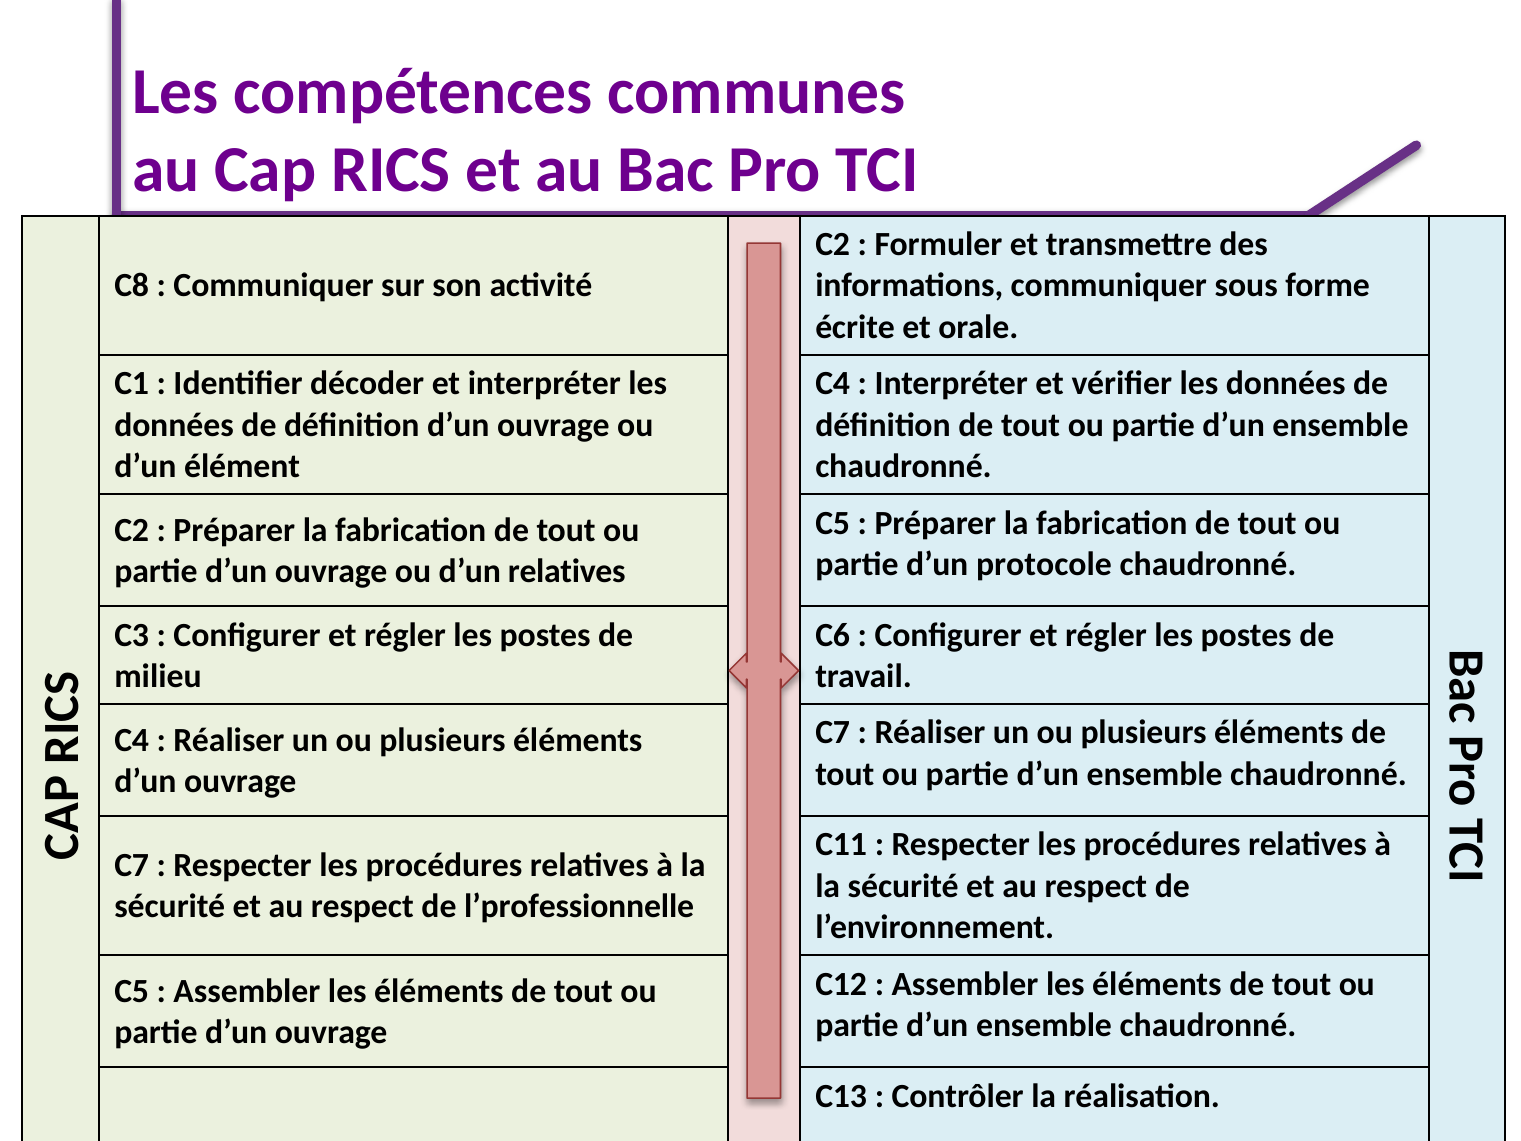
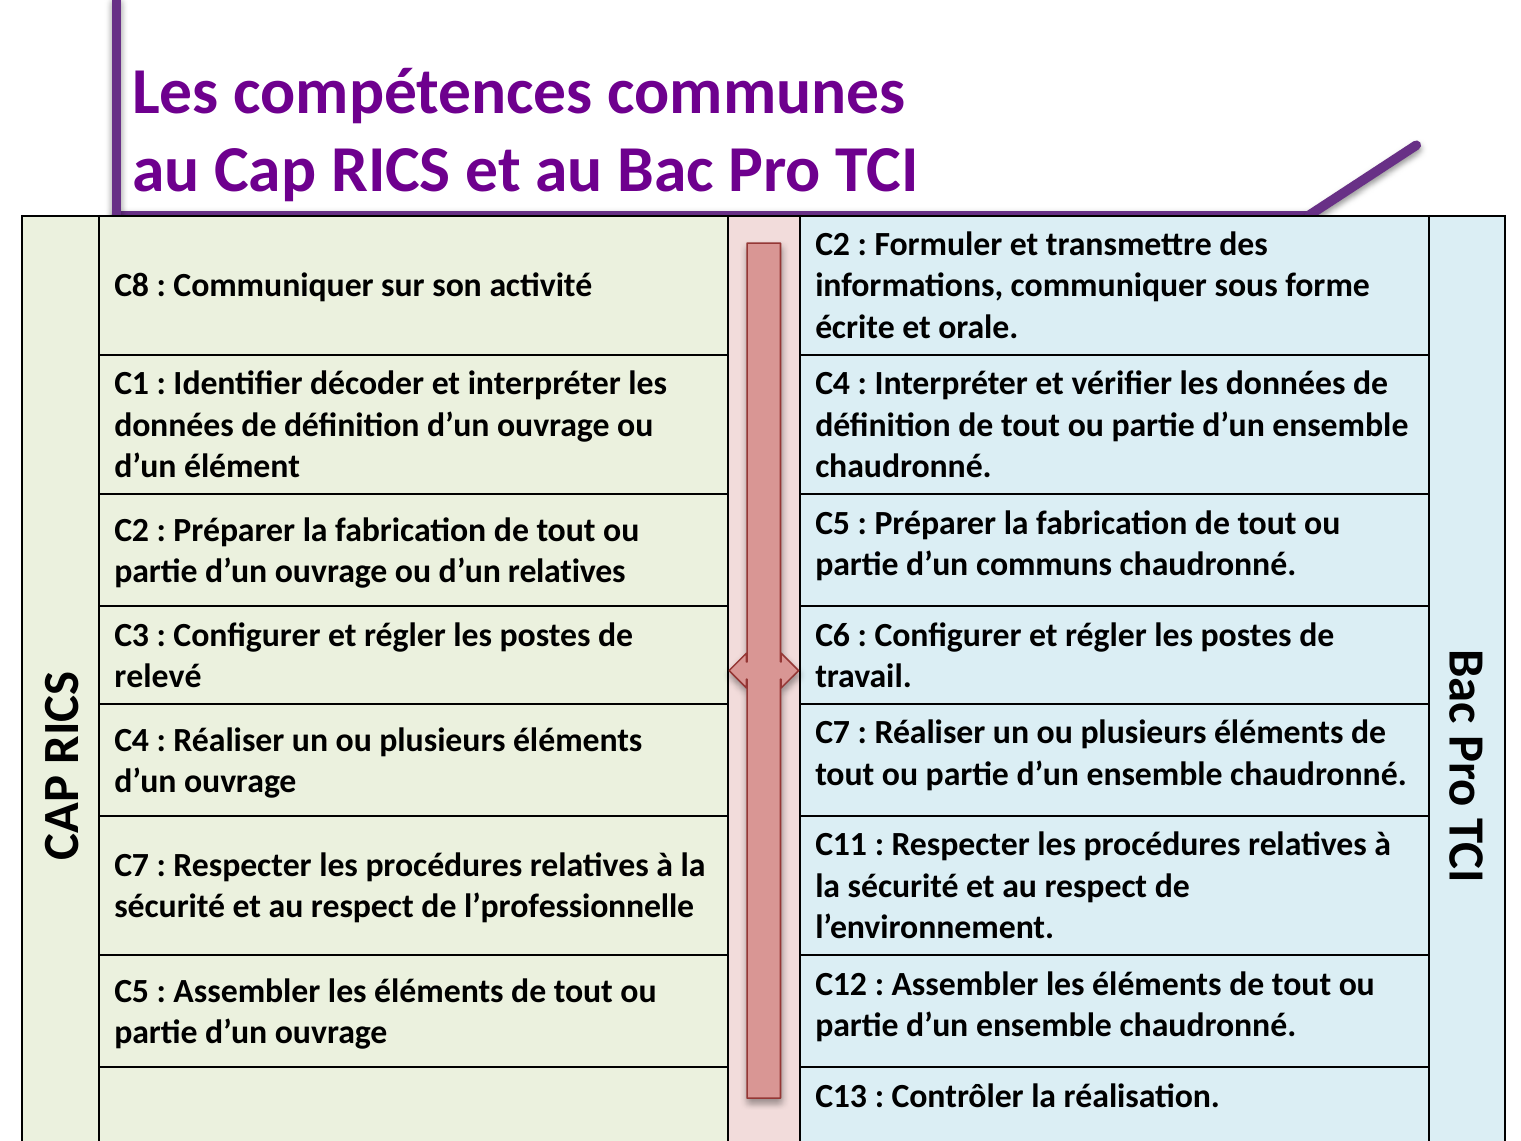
protocole: protocole -> communs
milieu: milieu -> relevé
